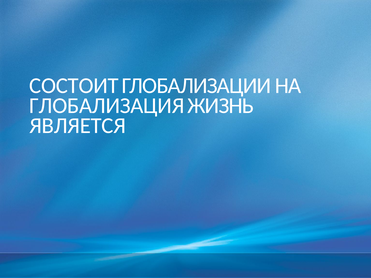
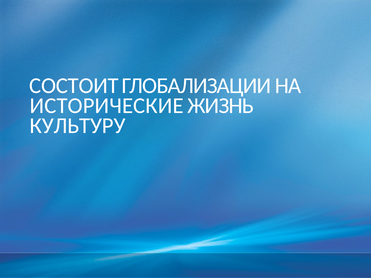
ГЛОБАЛИЗАЦИЯ: ГЛОБАЛИЗАЦИЯ -> ИСТОРИЧЕСКИЕ
ЯВЛЯЕТСЯ: ЯВЛЯЕТСЯ -> КУЛЬТУРУ
